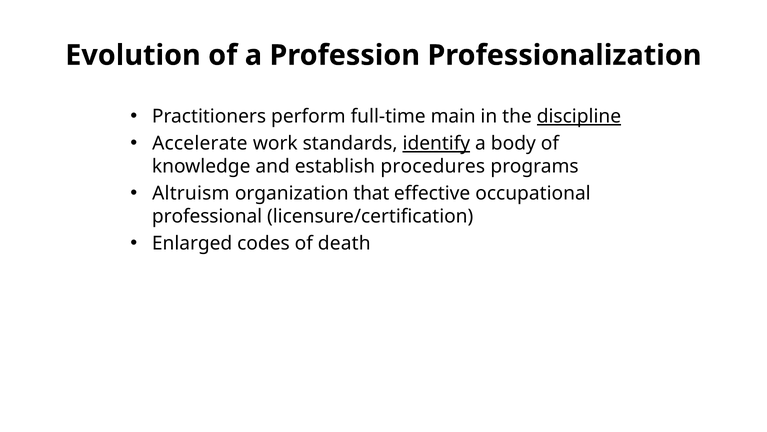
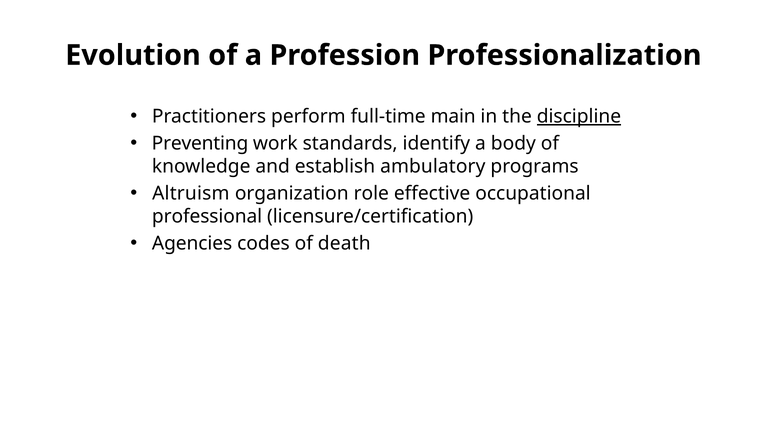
Accelerate: Accelerate -> Preventing
identify underline: present -> none
procedures: procedures -> ambulatory
that: that -> role
Enlarged: Enlarged -> Agencies
